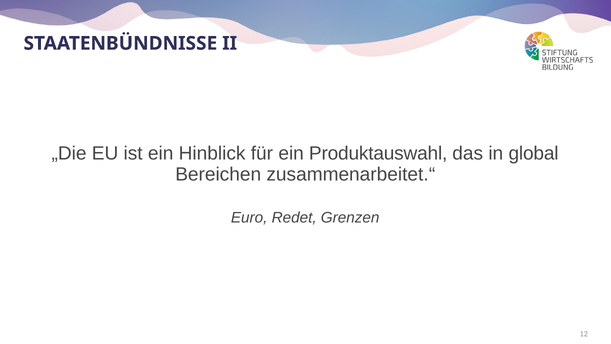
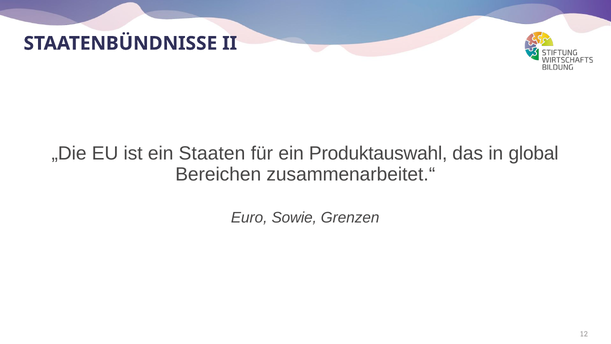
Hinblick: Hinblick -> Staaten
Redet: Redet -> Sowie
